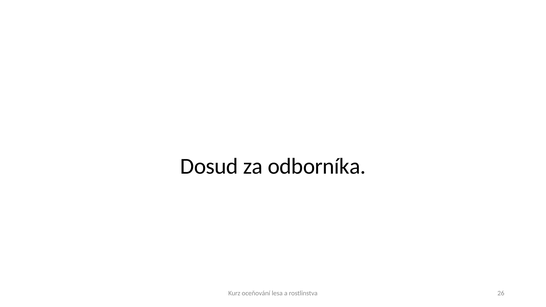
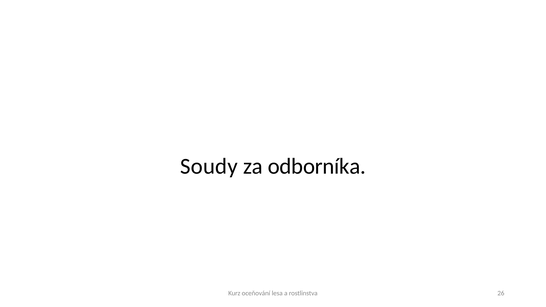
Dosud: Dosud -> Soudy
